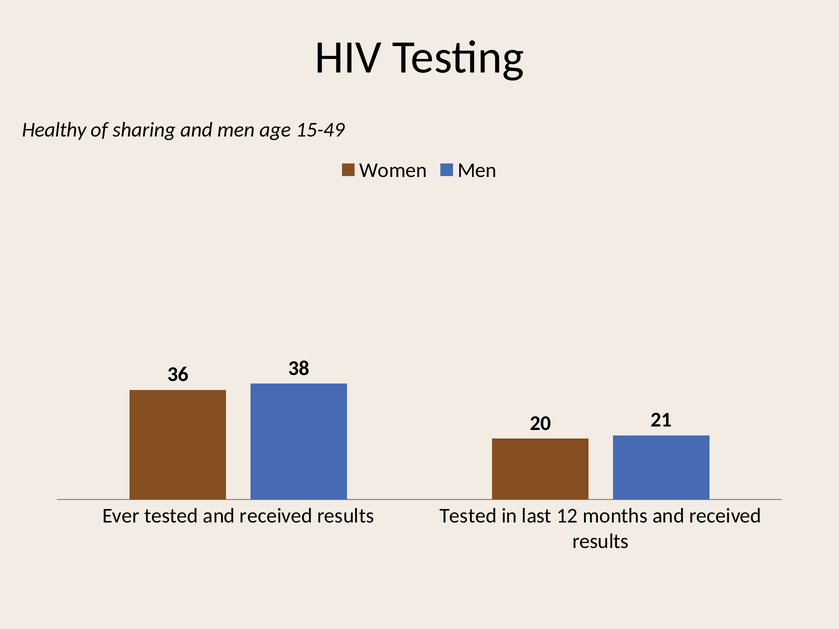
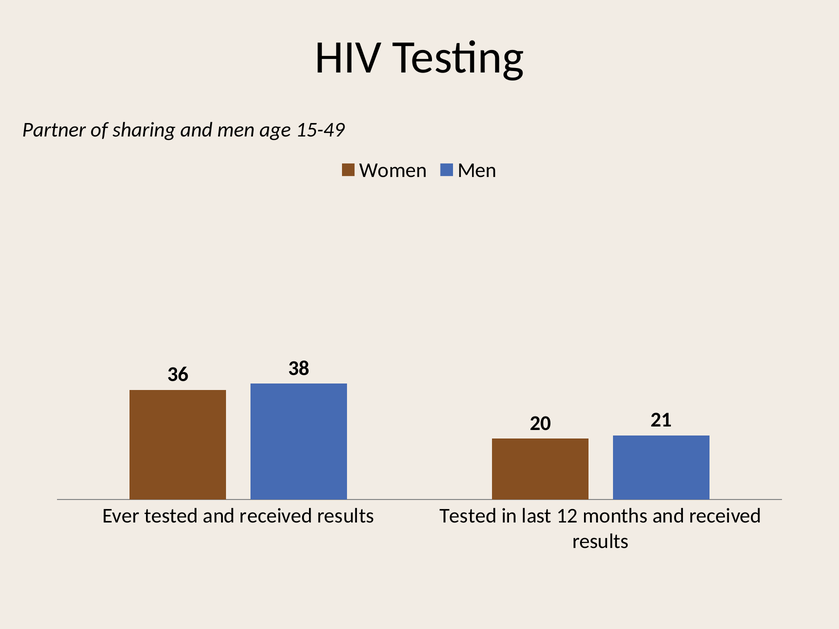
Healthy: Healthy -> Partner
